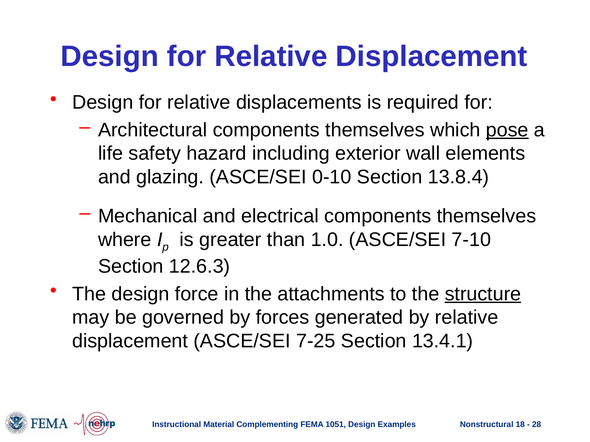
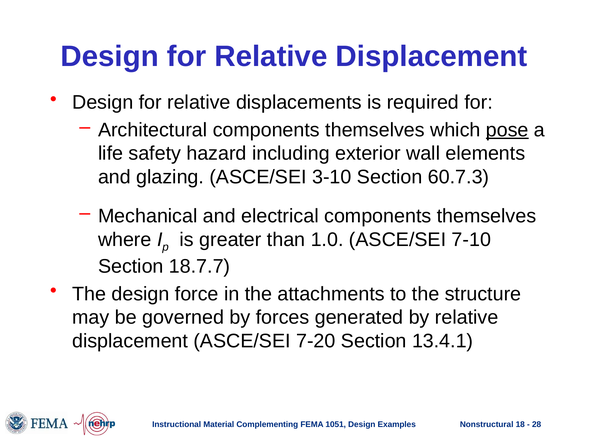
0-10: 0-10 -> 3-10
13.8.4: 13.8.4 -> 60.7.3
12.6.3: 12.6.3 -> 18.7.7
structure underline: present -> none
7-25: 7-25 -> 7-20
